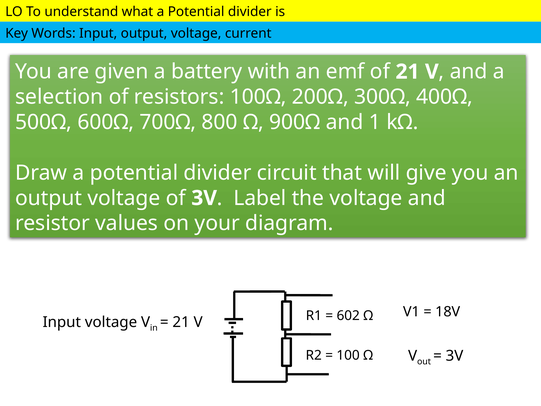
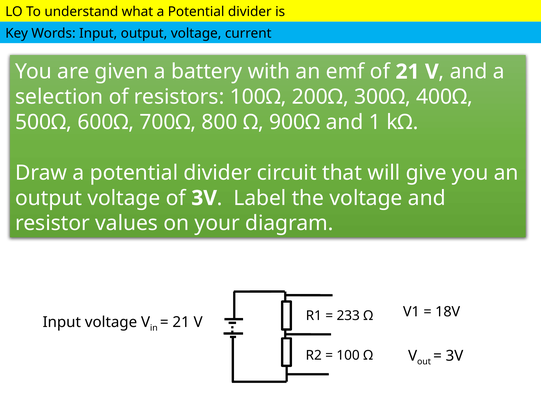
602: 602 -> 233
